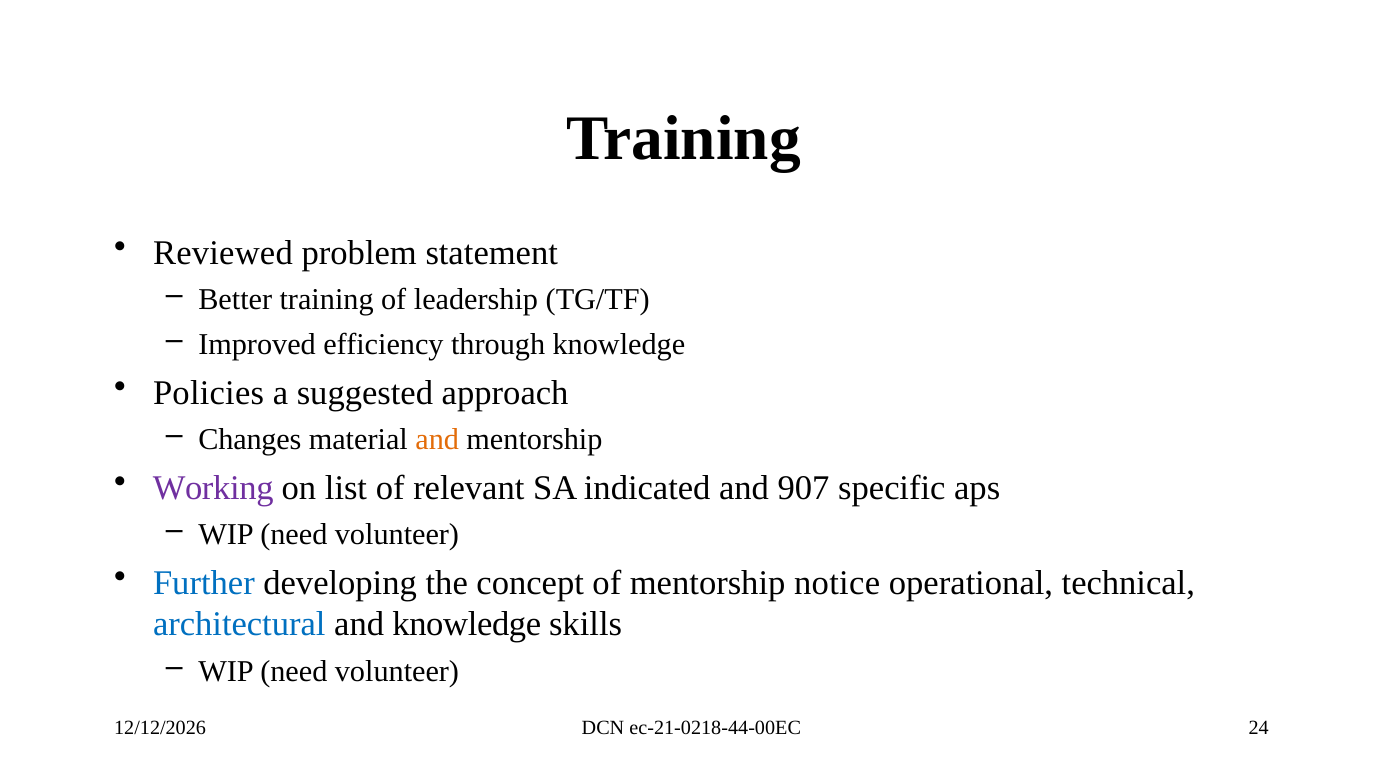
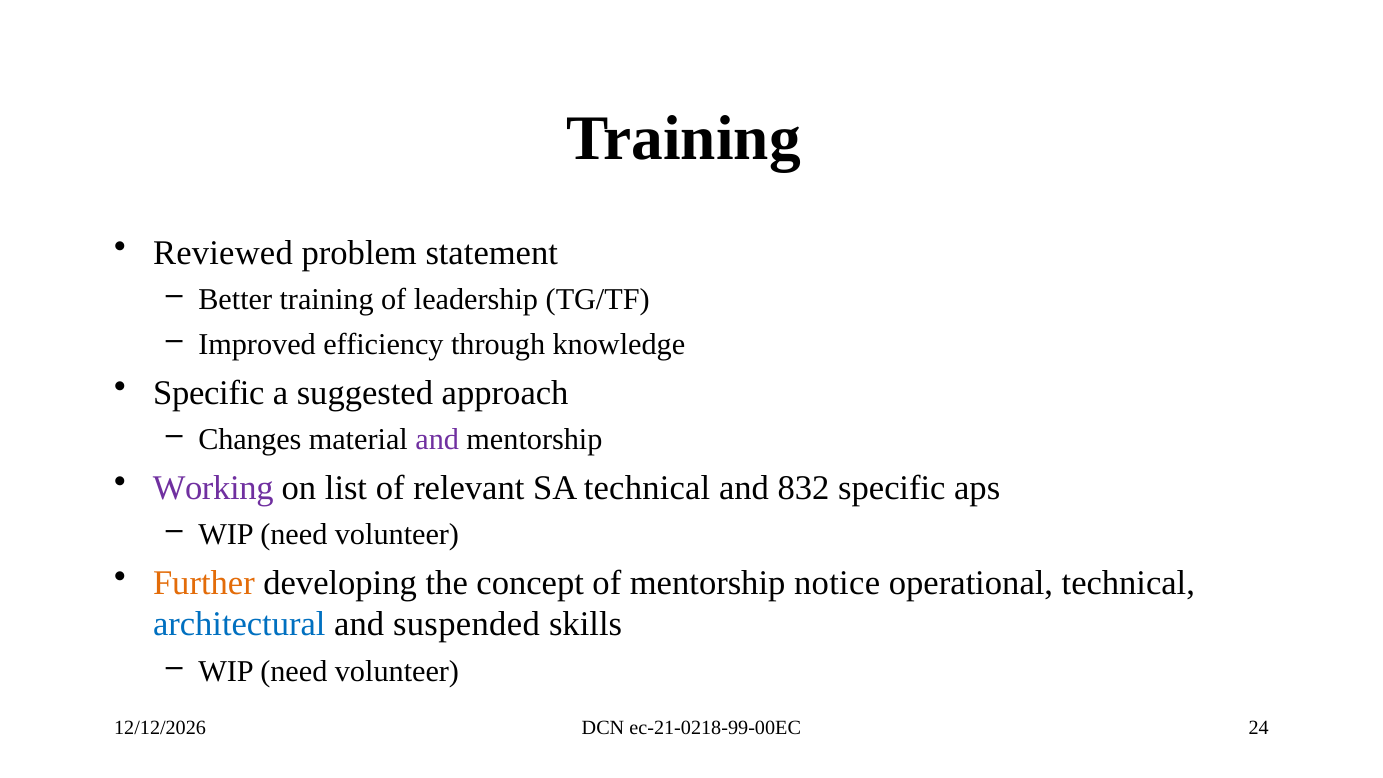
Policies at (209, 393): Policies -> Specific
and at (437, 439) colour: orange -> purple
SA indicated: indicated -> technical
907: 907 -> 832
Further colour: blue -> orange
and knowledge: knowledge -> suspended
ec-21-0218-44-00EC: ec-21-0218-44-00EC -> ec-21-0218-99-00EC
